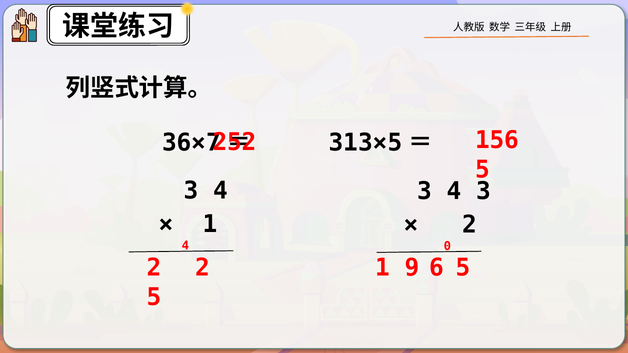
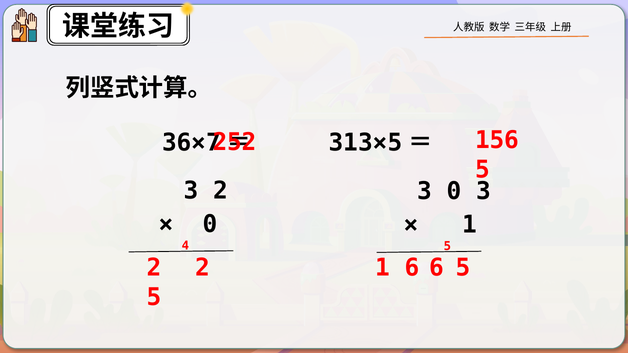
4 at (220, 191): 4 -> 2
4 at (454, 192): 4 -> 0
1 at (210, 225): 1 -> 0
2 at (470, 225): 2 -> 1
4 0: 0 -> 5
1 9: 9 -> 6
